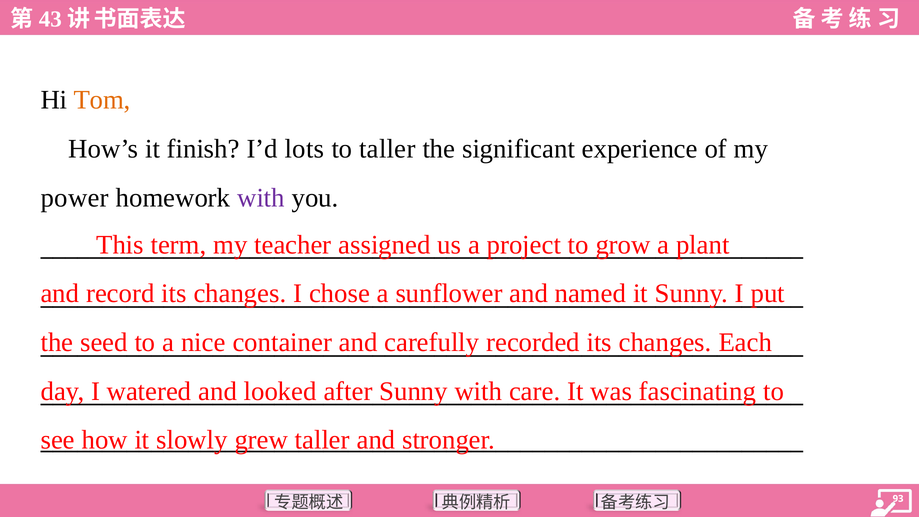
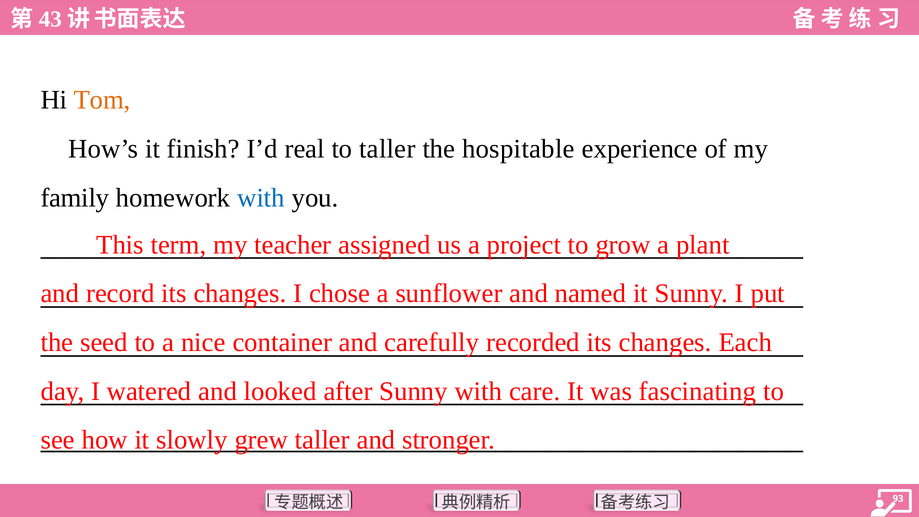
lots: lots -> real
significant: significant -> hospitable
power: power -> family
with at (261, 198) colour: purple -> blue
